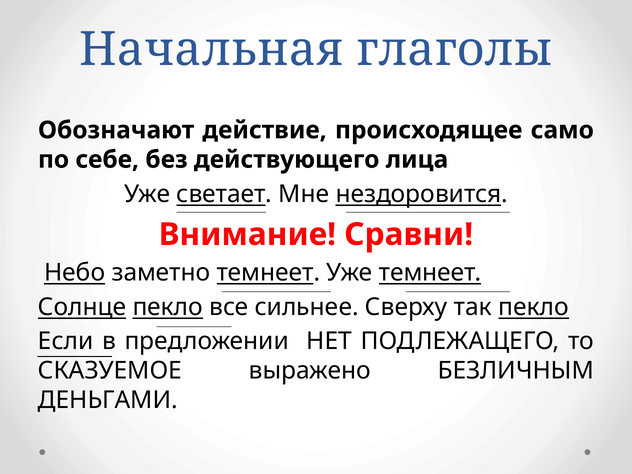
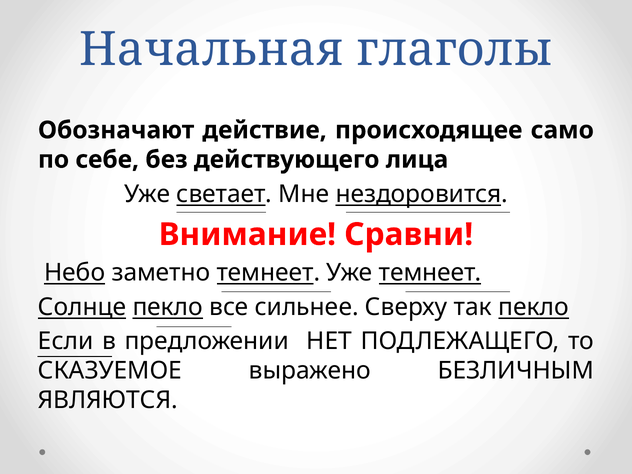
ДЕНЬГАМИ: ДЕНЬГАМИ -> ЯВЛЯЮТСЯ
